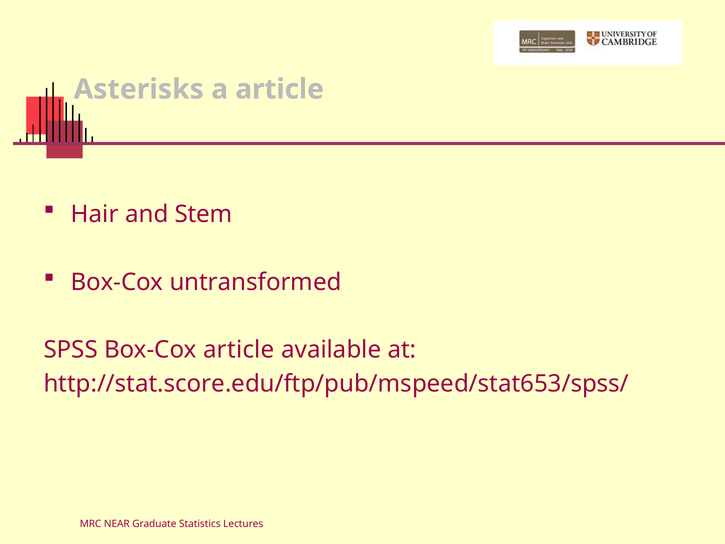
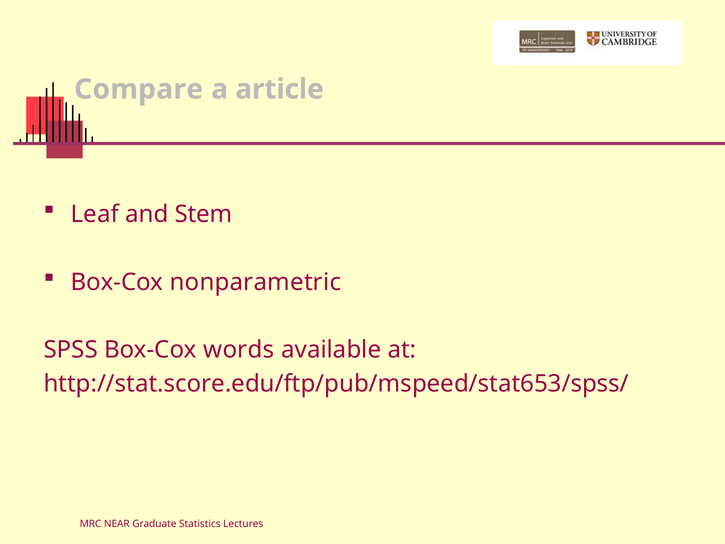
Asterisks: Asterisks -> Compare
Hair: Hair -> Leaf
untransformed: untransformed -> nonparametric
Box-Cox article: article -> words
